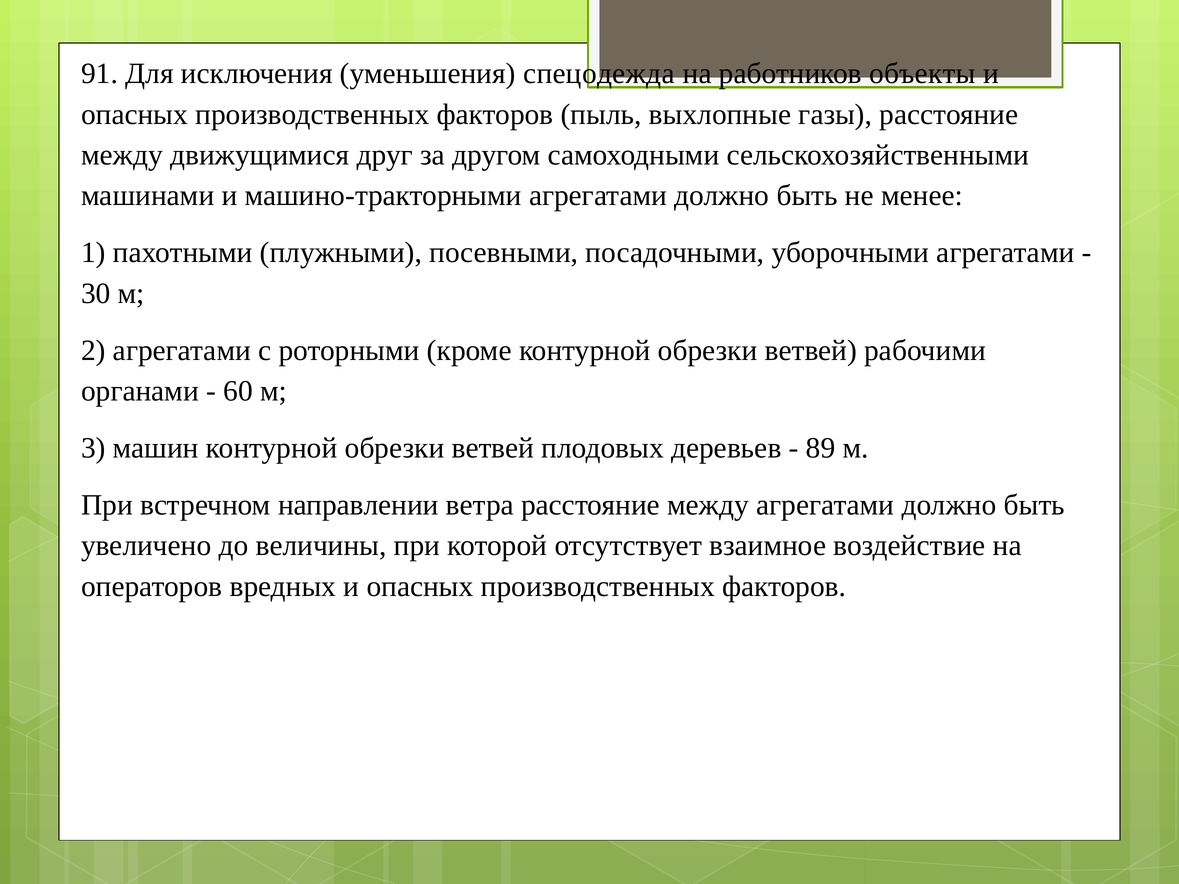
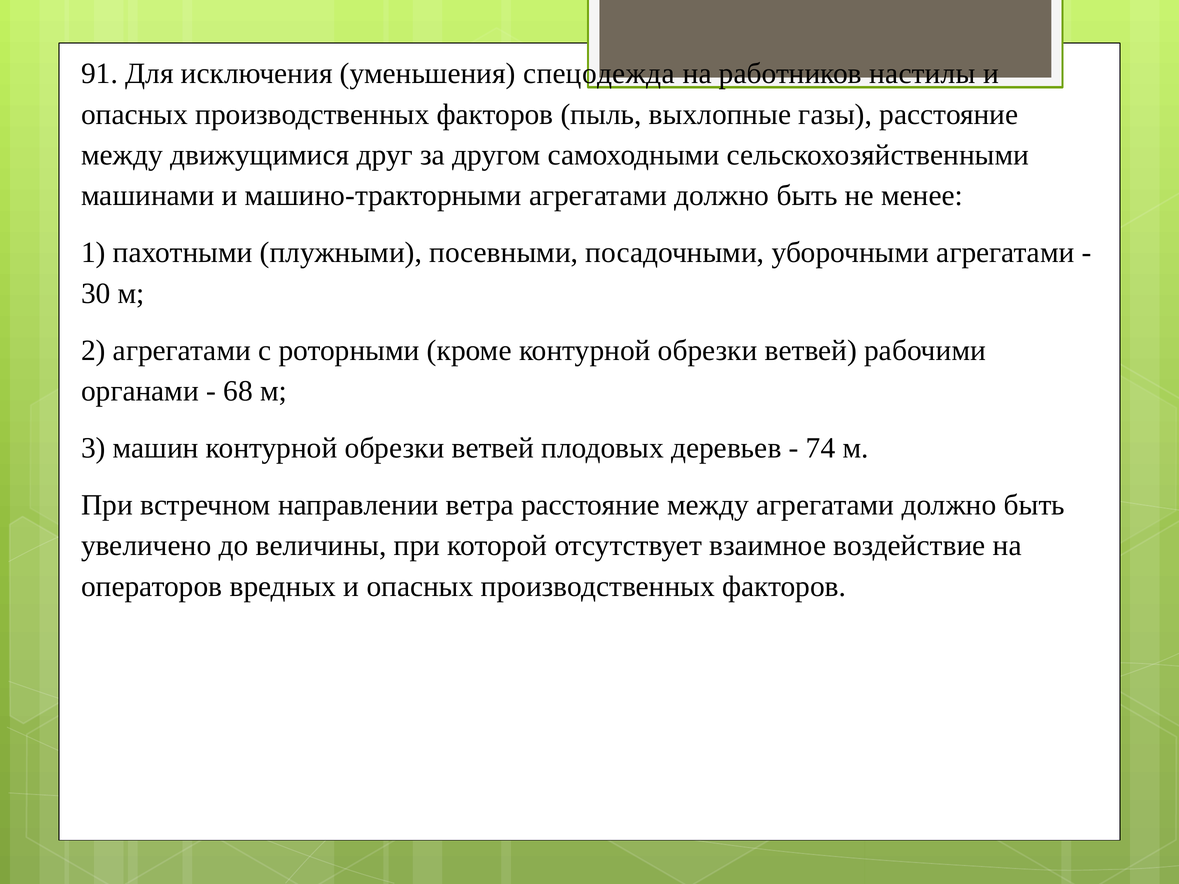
объекты: объекты -> настилы
60: 60 -> 68
89: 89 -> 74
